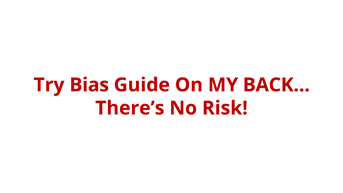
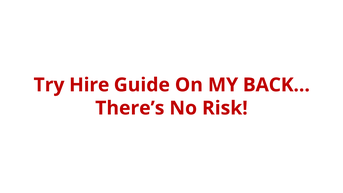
Bias: Bias -> Hire
